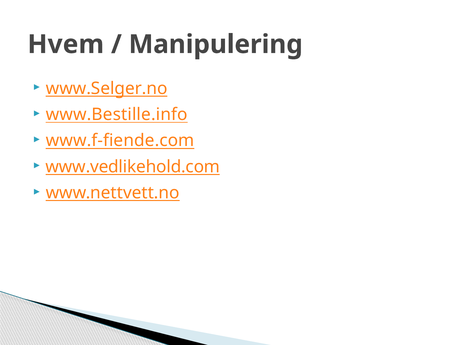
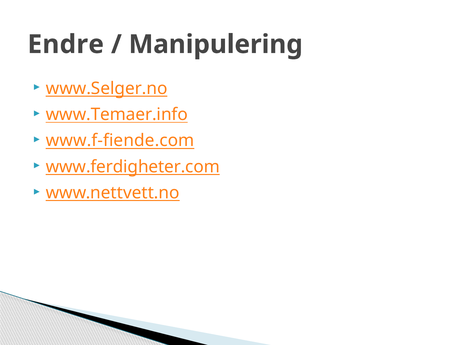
Hvem: Hvem -> Endre
www.Bestille.info: www.Bestille.info -> www.Temaer.info
www.vedlikehold.com: www.vedlikehold.com -> www.ferdigheter.com
